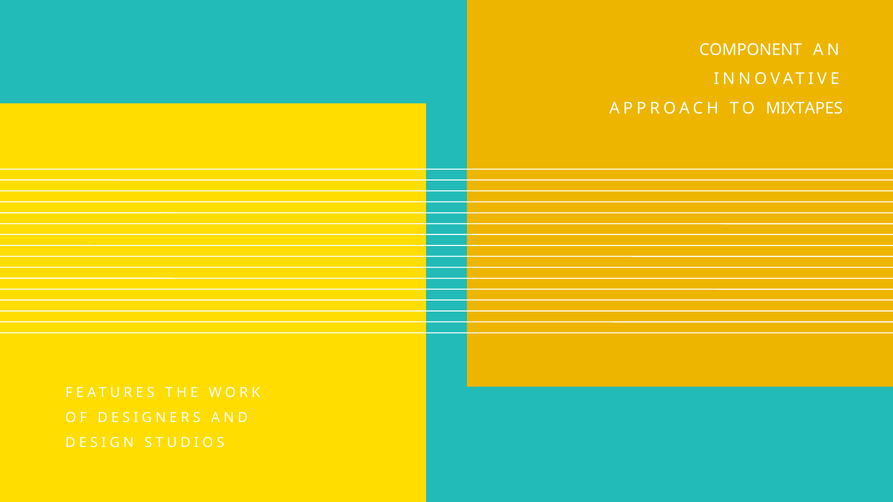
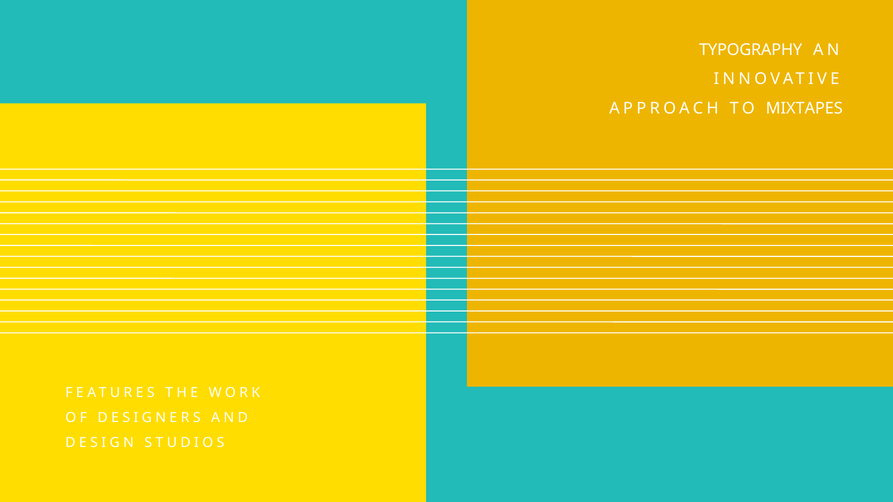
COMPONENT: COMPONENT -> TYPOGRAPHY
